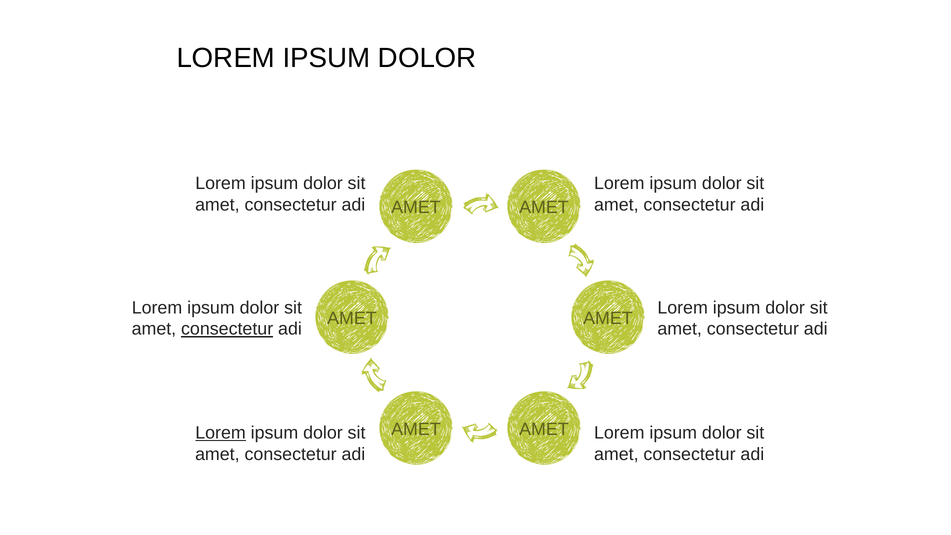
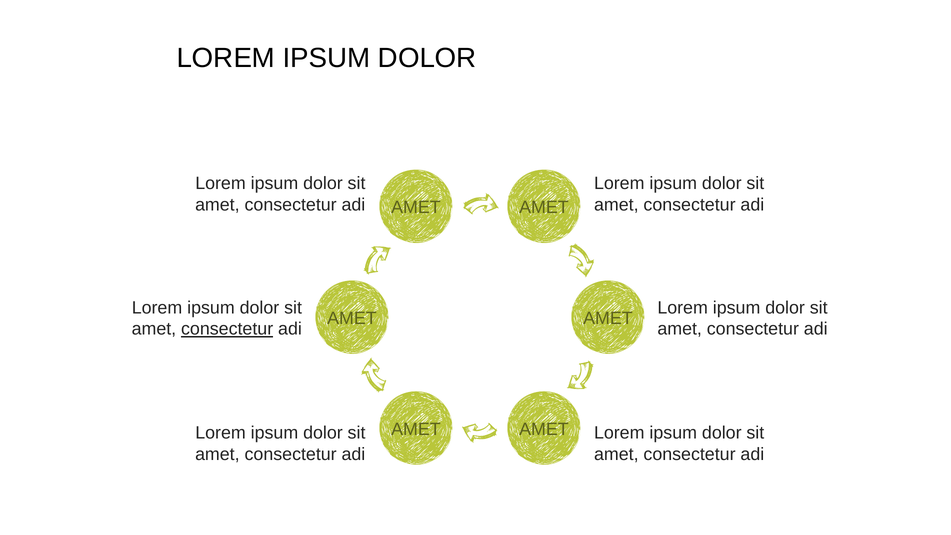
Lorem at (221, 433) underline: present -> none
